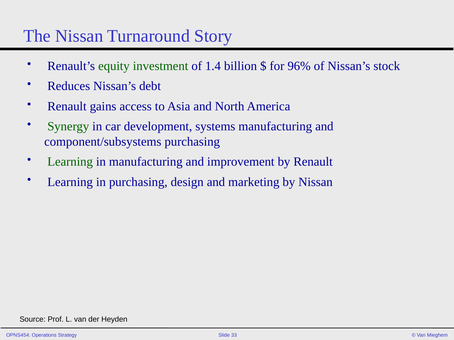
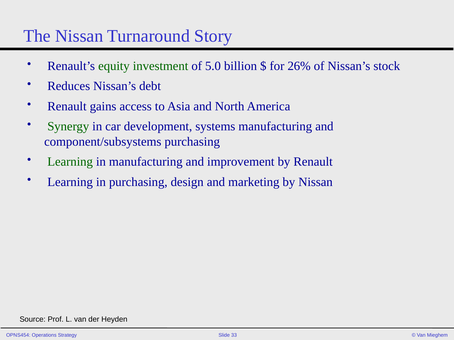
1.4: 1.4 -> 5.0
96%: 96% -> 26%
